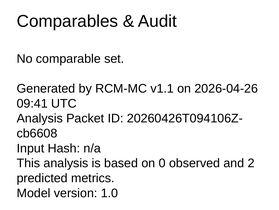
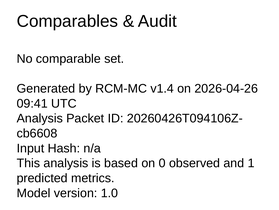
v1.1: v1.1 -> v1.4
2: 2 -> 1
